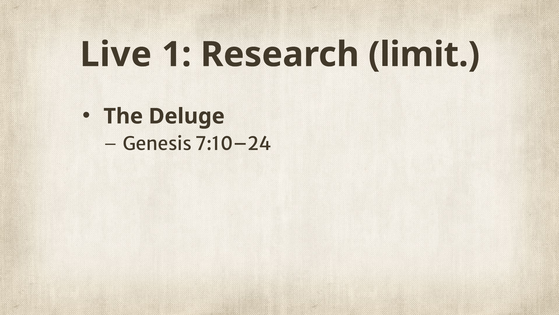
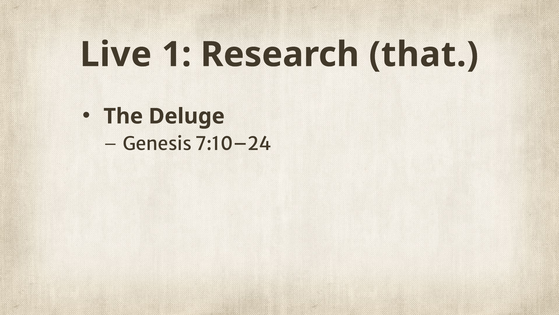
limit: limit -> that
